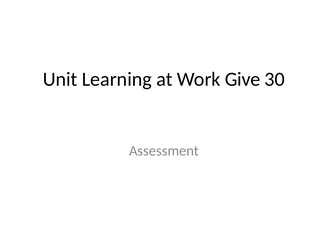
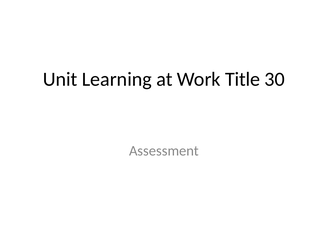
Give: Give -> Title
